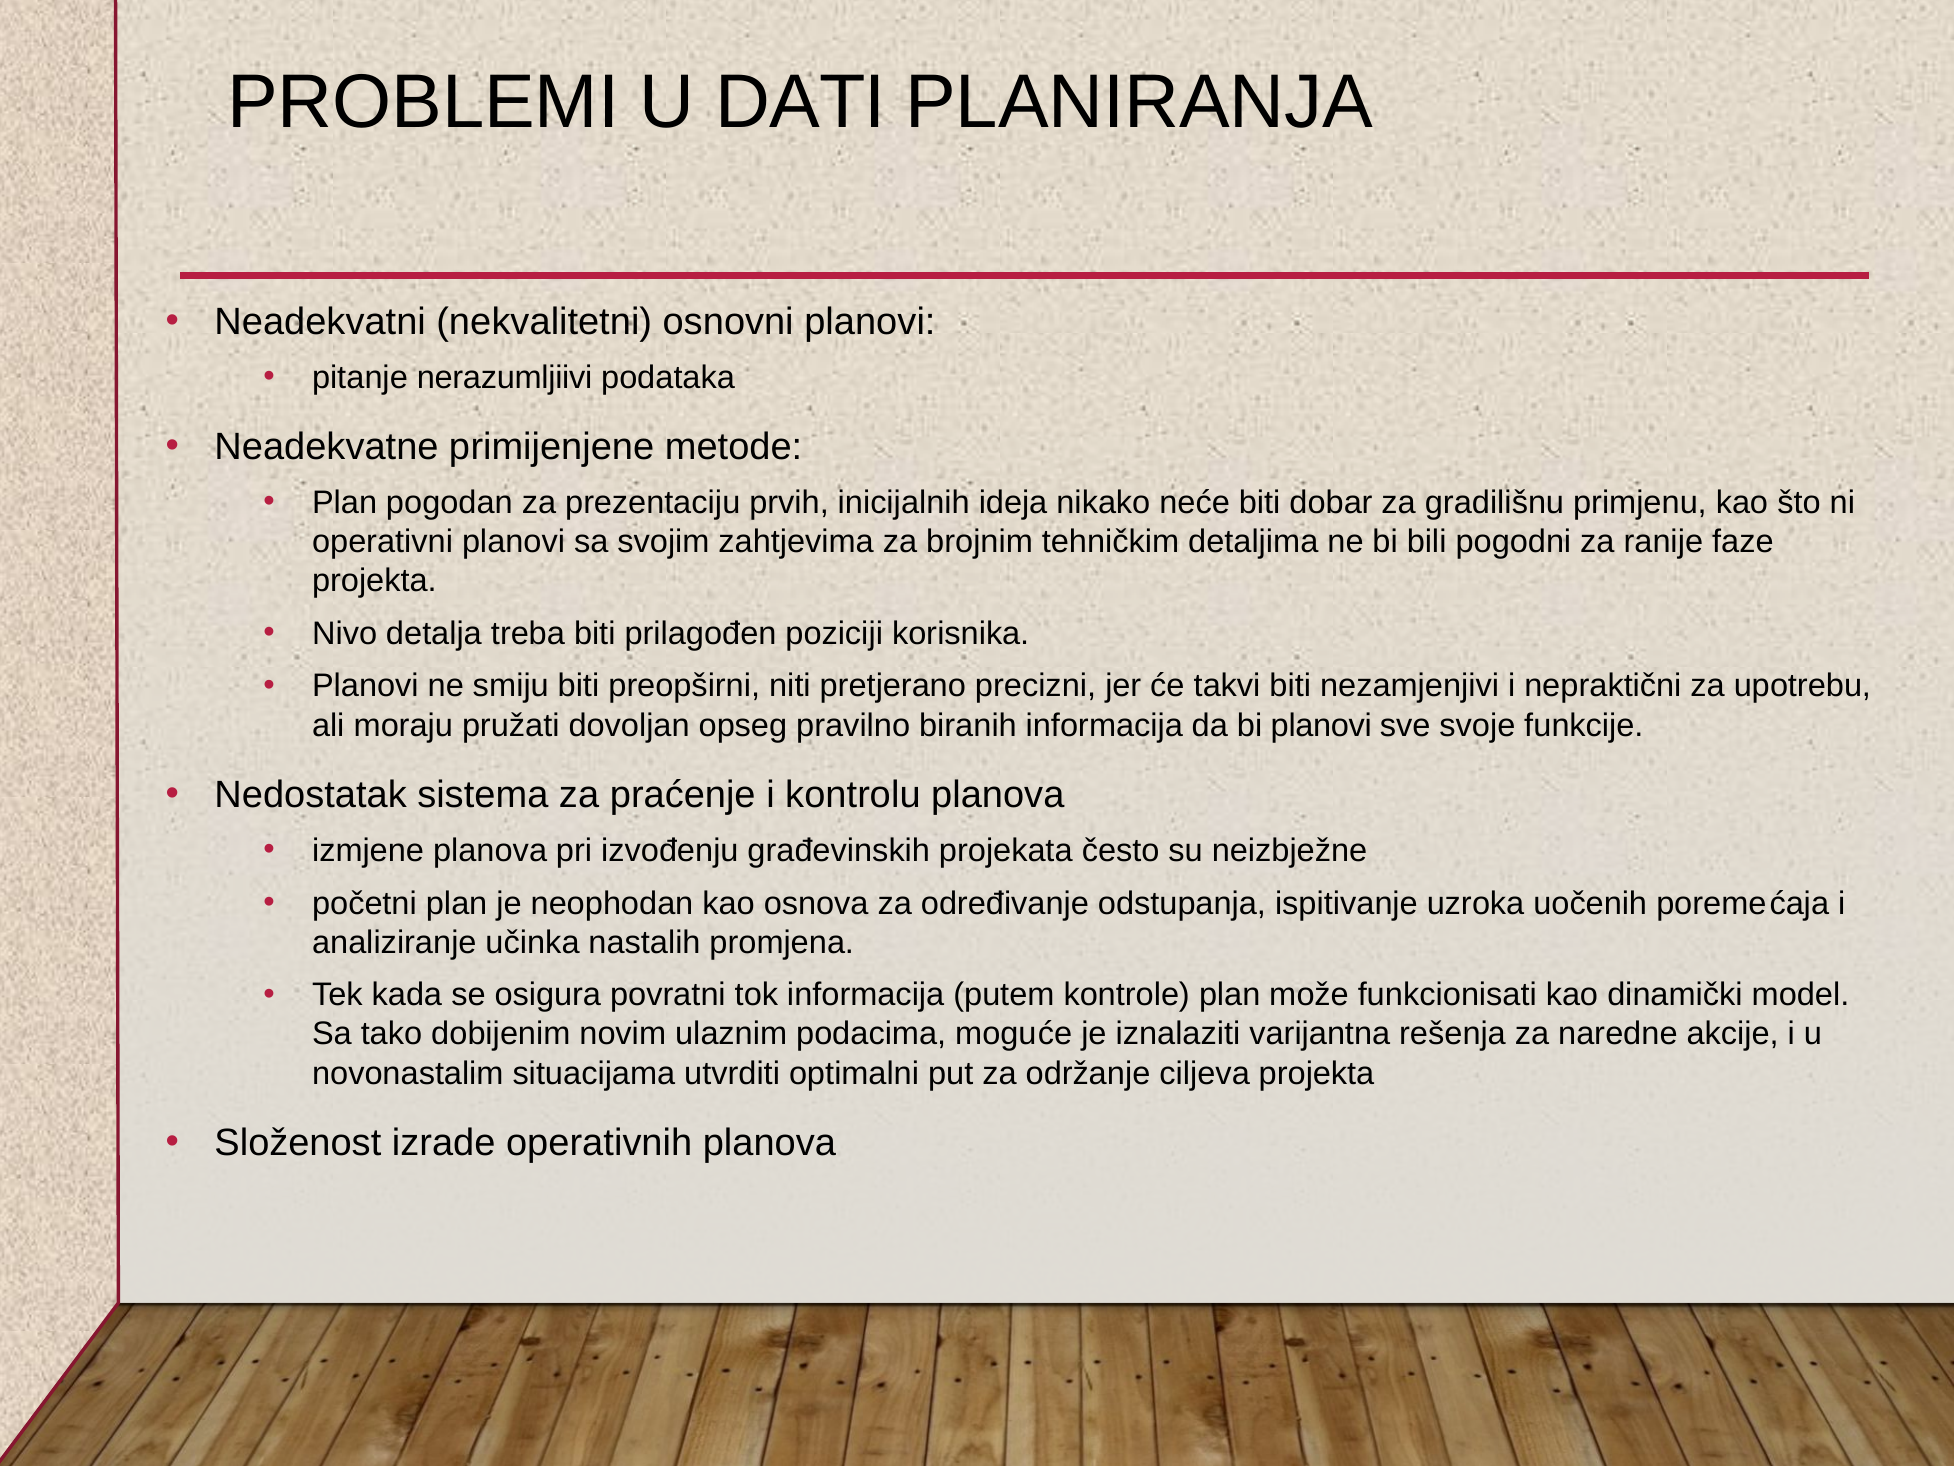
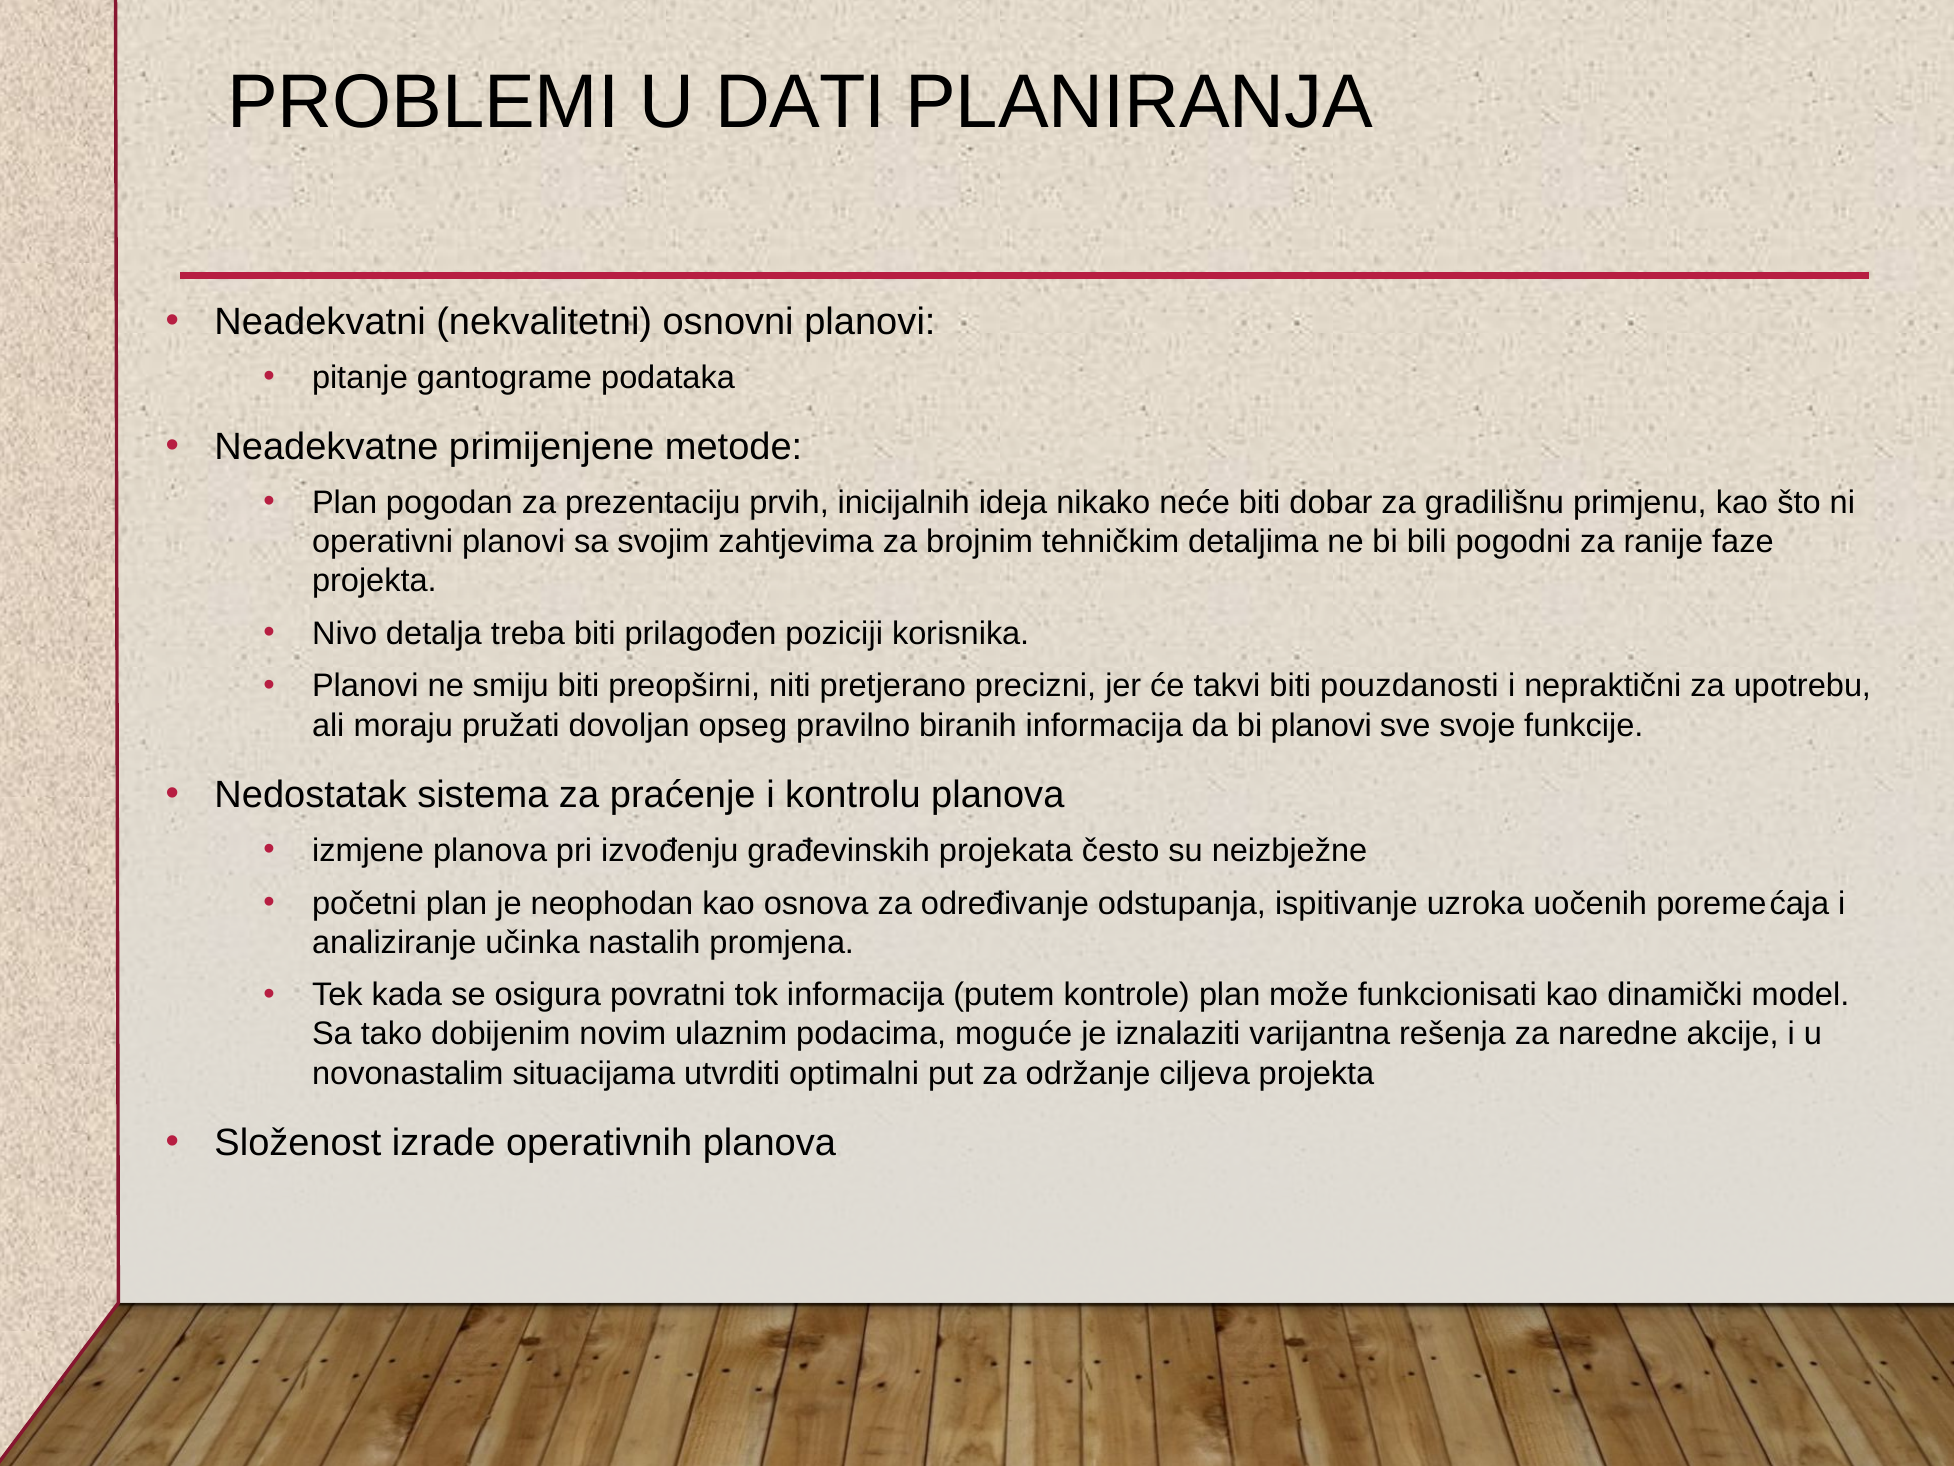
nerazumljiivi: nerazumljiivi -> gantograme
nezamjenjivi: nezamjenjivi -> pouzdanosti
